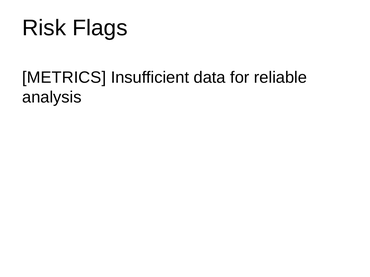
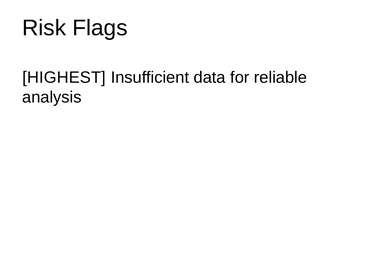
METRICS: METRICS -> HIGHEST
